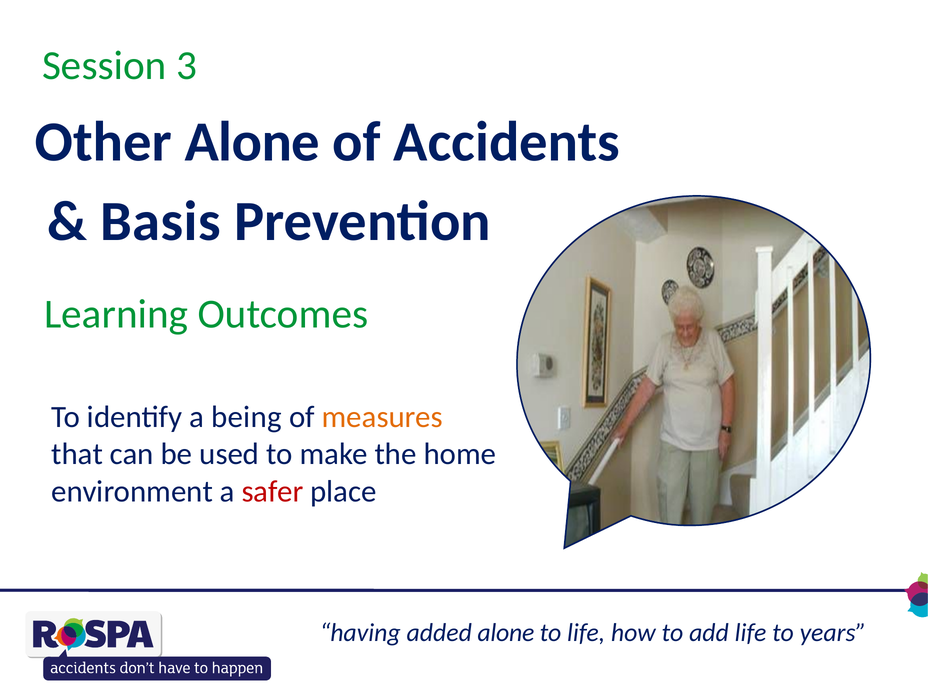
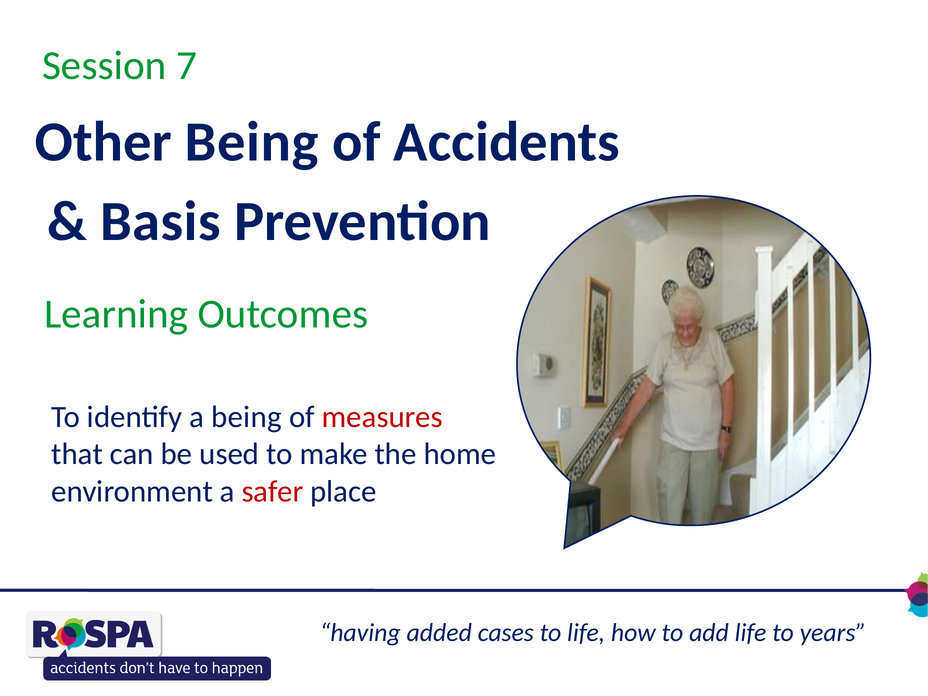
3: 3 -> 7
Other Alone: Alone -> Being
measures colour: orange -> red
added alone: alone -> cases
